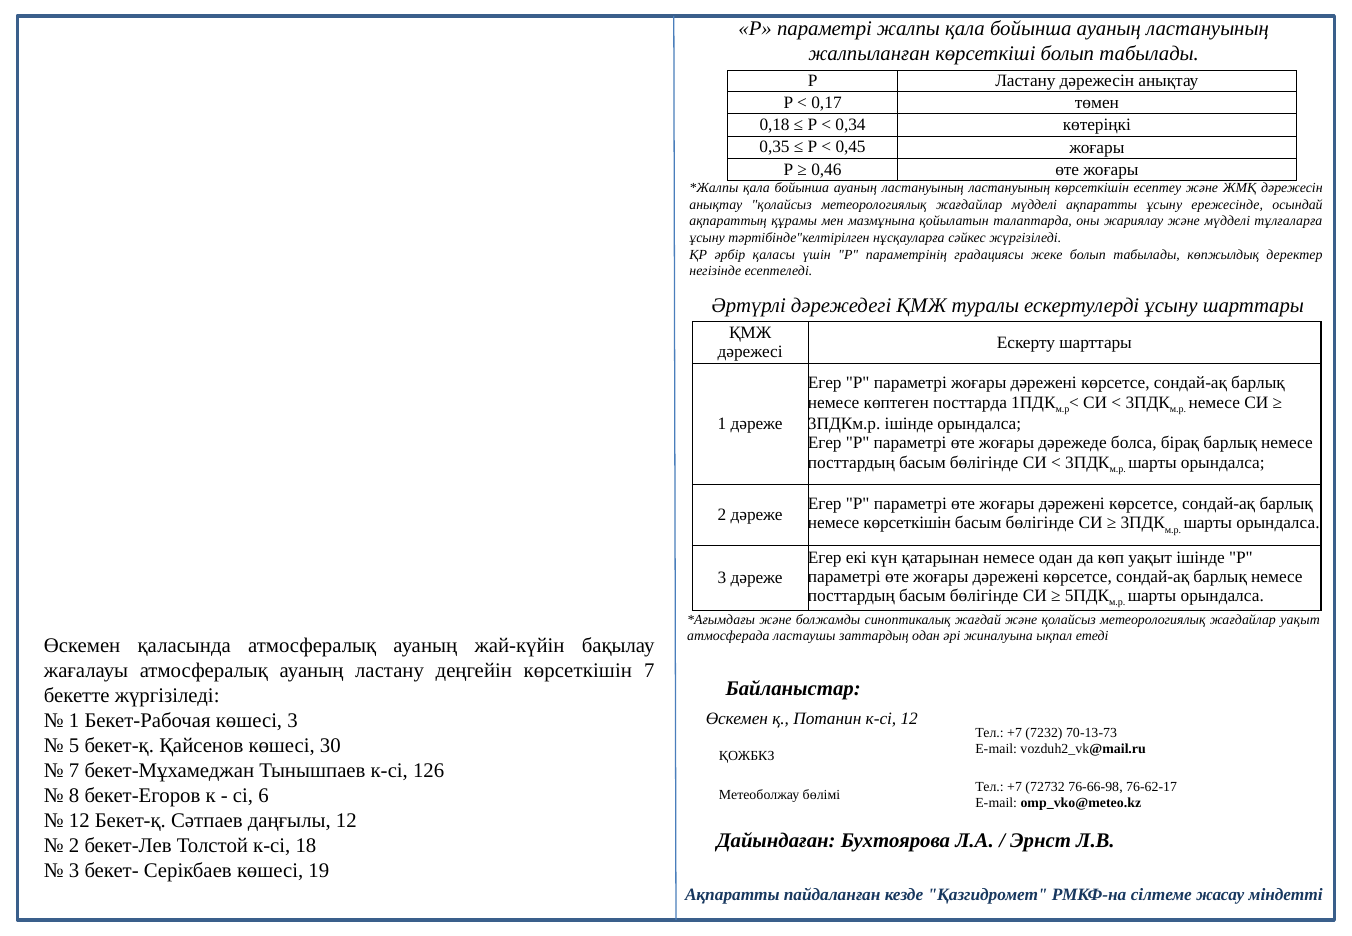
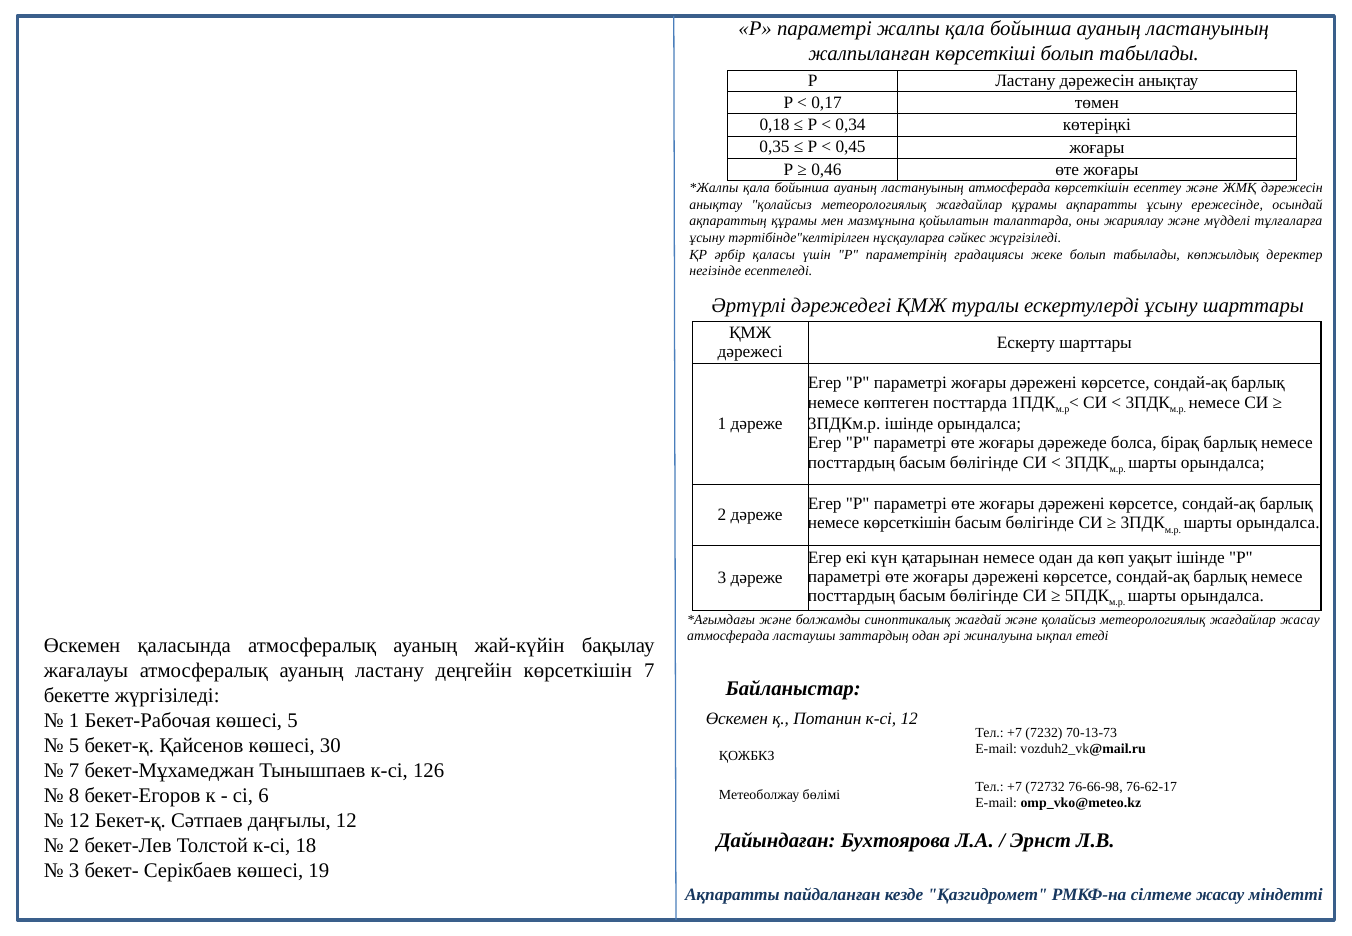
ластануының ластануының: ластануының -> атмосферада
жағдайлар мүдделі: мүдделі -> құрамы
жағдайлар уақыт: уақыт -> жасау
көшесі 3: 3 -> 5
